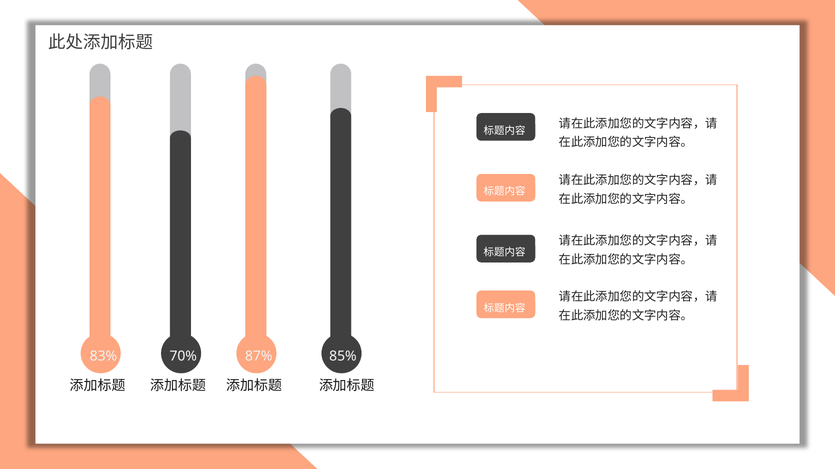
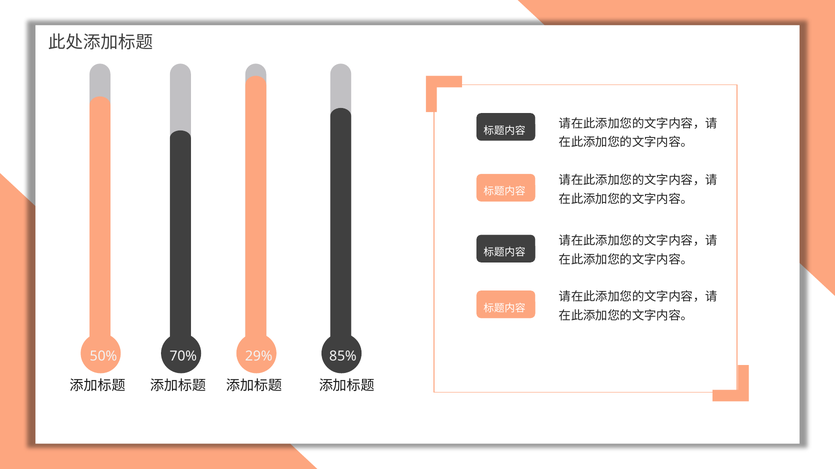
83%: 83% -> 50%
87%: 87% -> 29%
